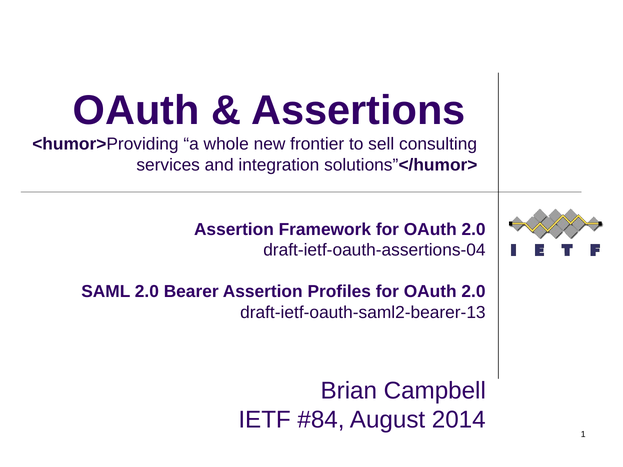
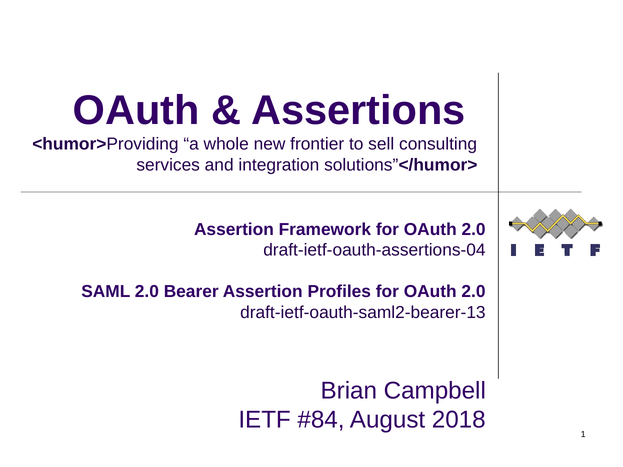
2014: 2014 -> 2018
